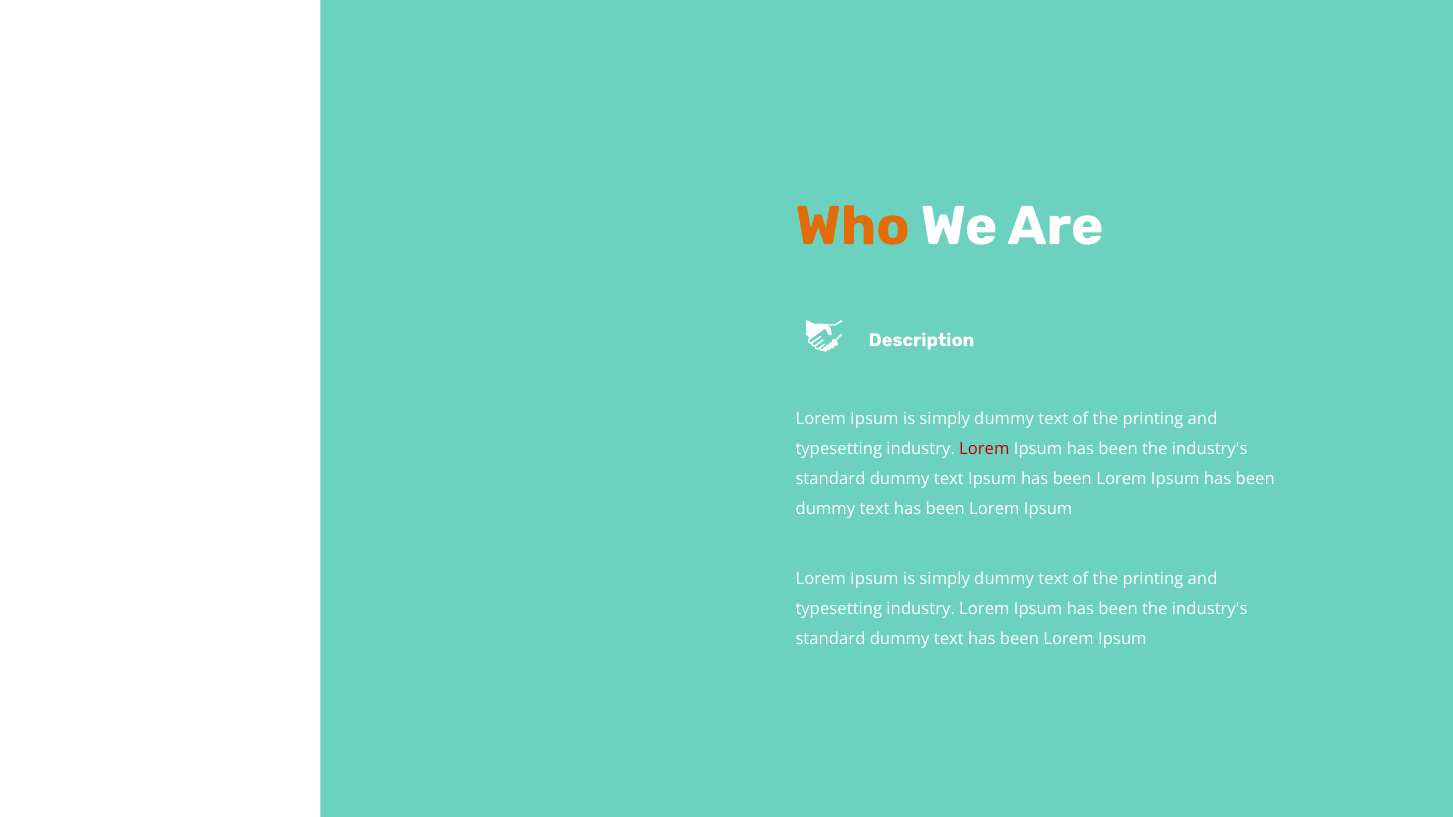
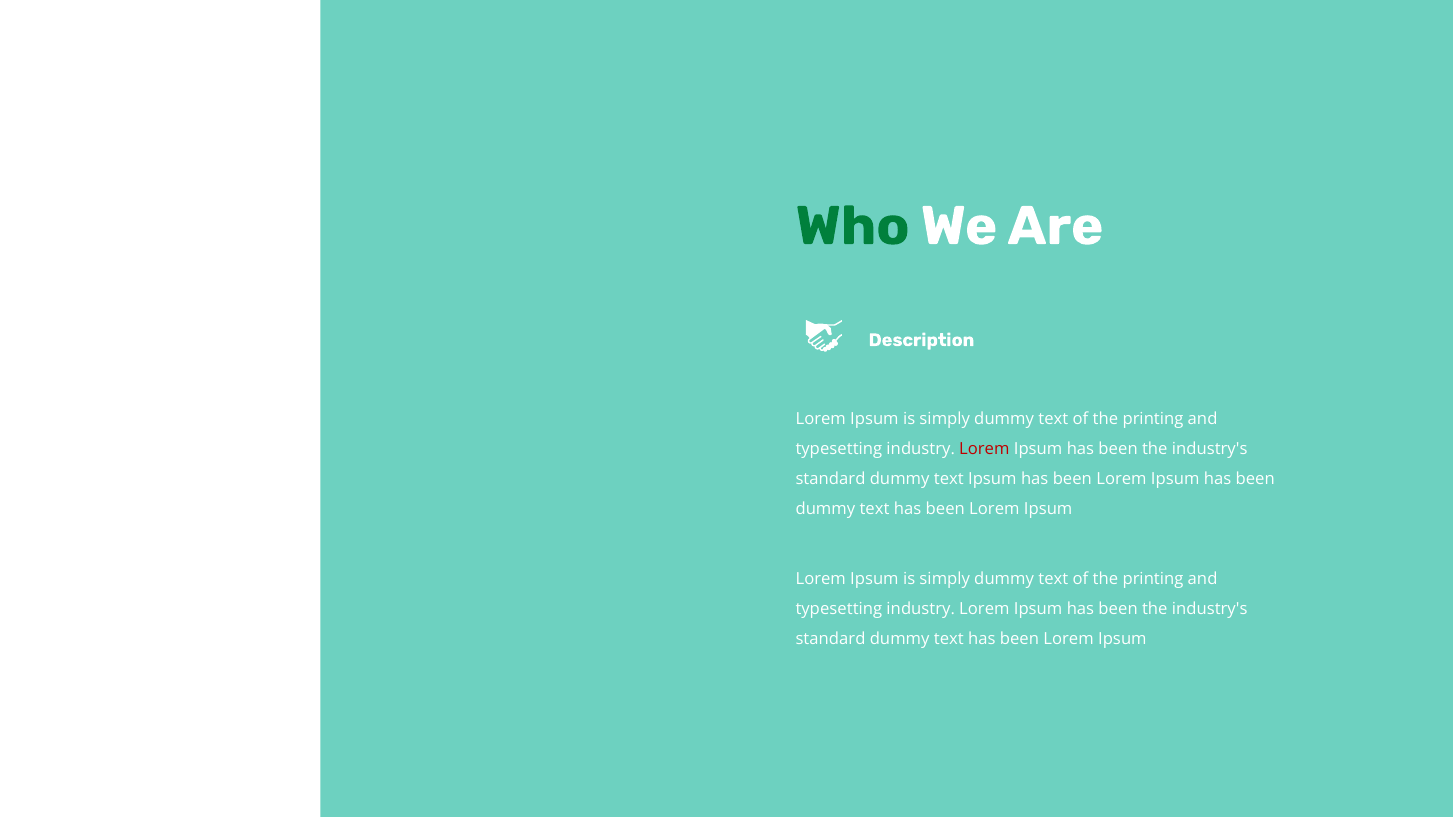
Who colour: orange -> green
